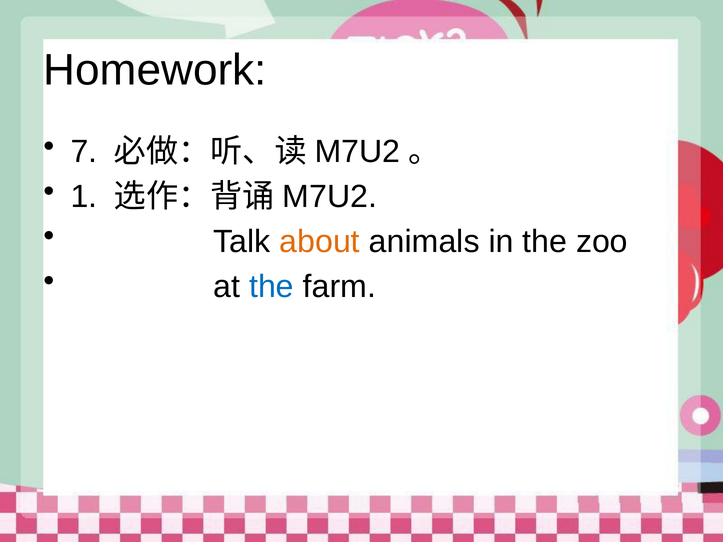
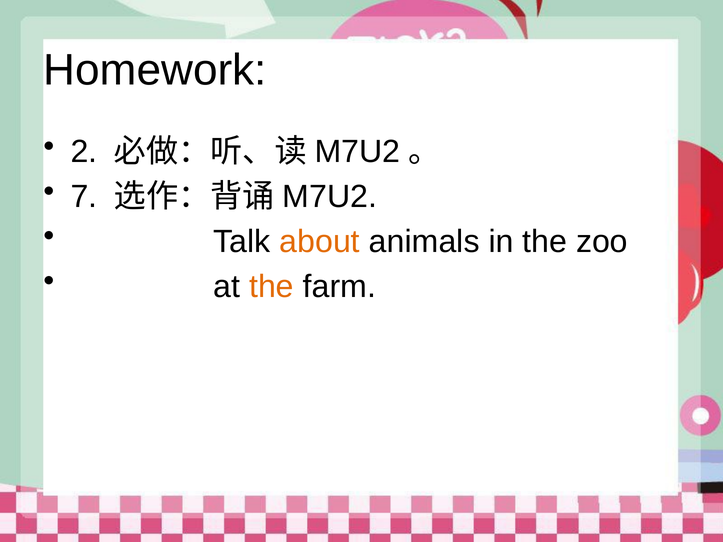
7: 7 -> 2
1: 1 -> 7
the at (271, 287) colour: blue -> orange
